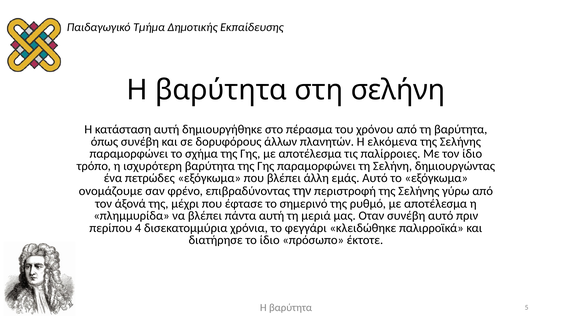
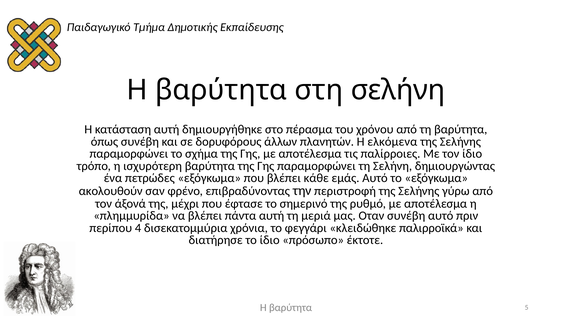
άλλη: άλλη -> κάθε
ονομάζουμε: ονομάζουμε -> ακολουθούν
